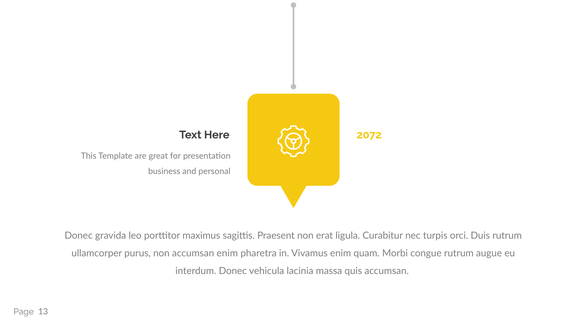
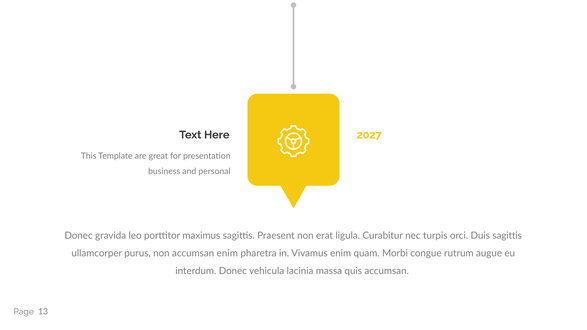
2072: 2072 -> 2027
Duis rutrum: rutrum -> sagittis
